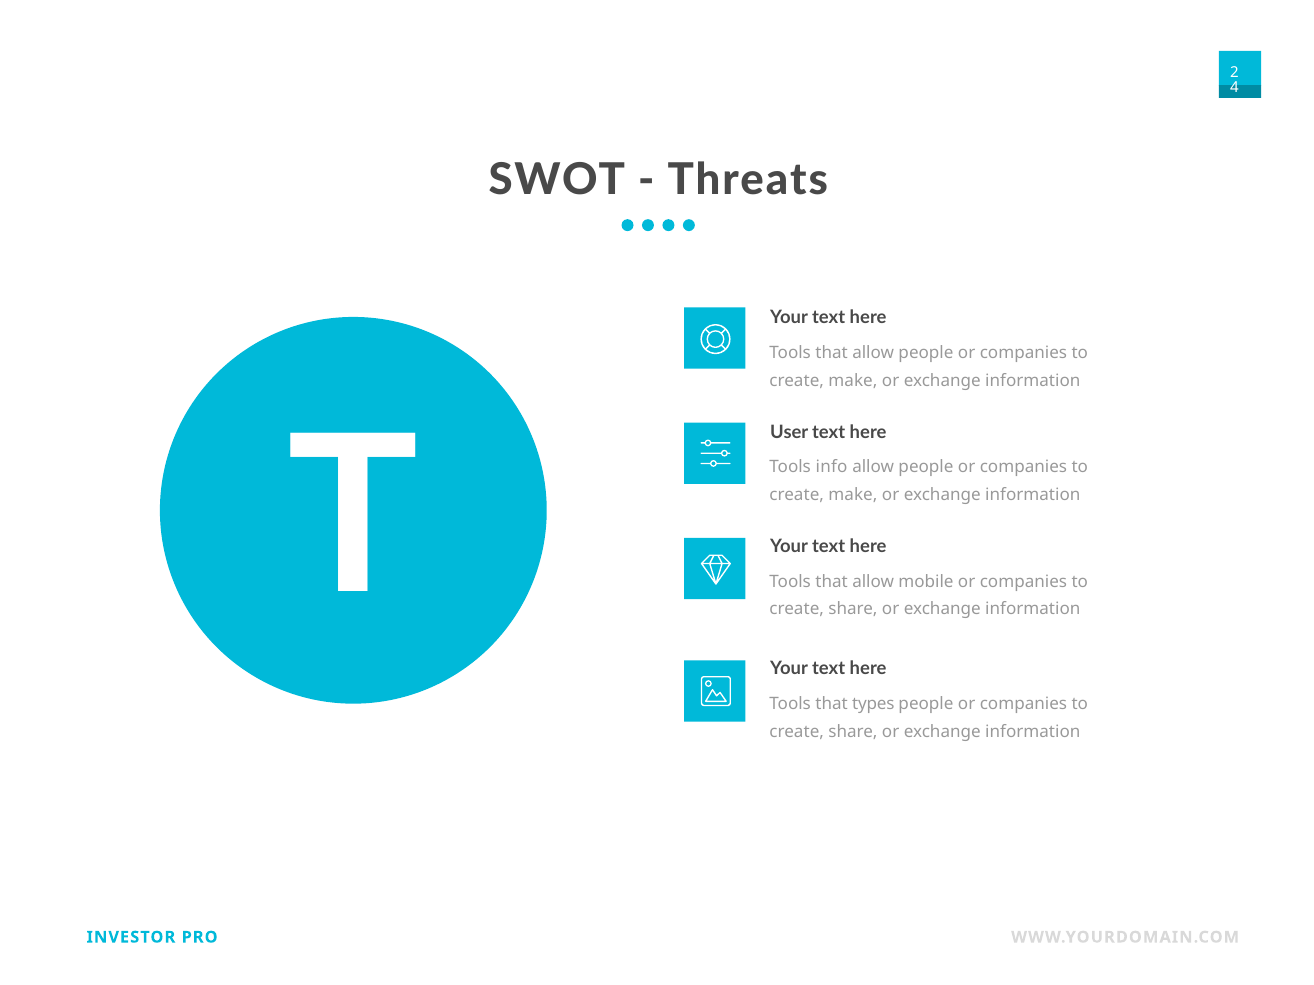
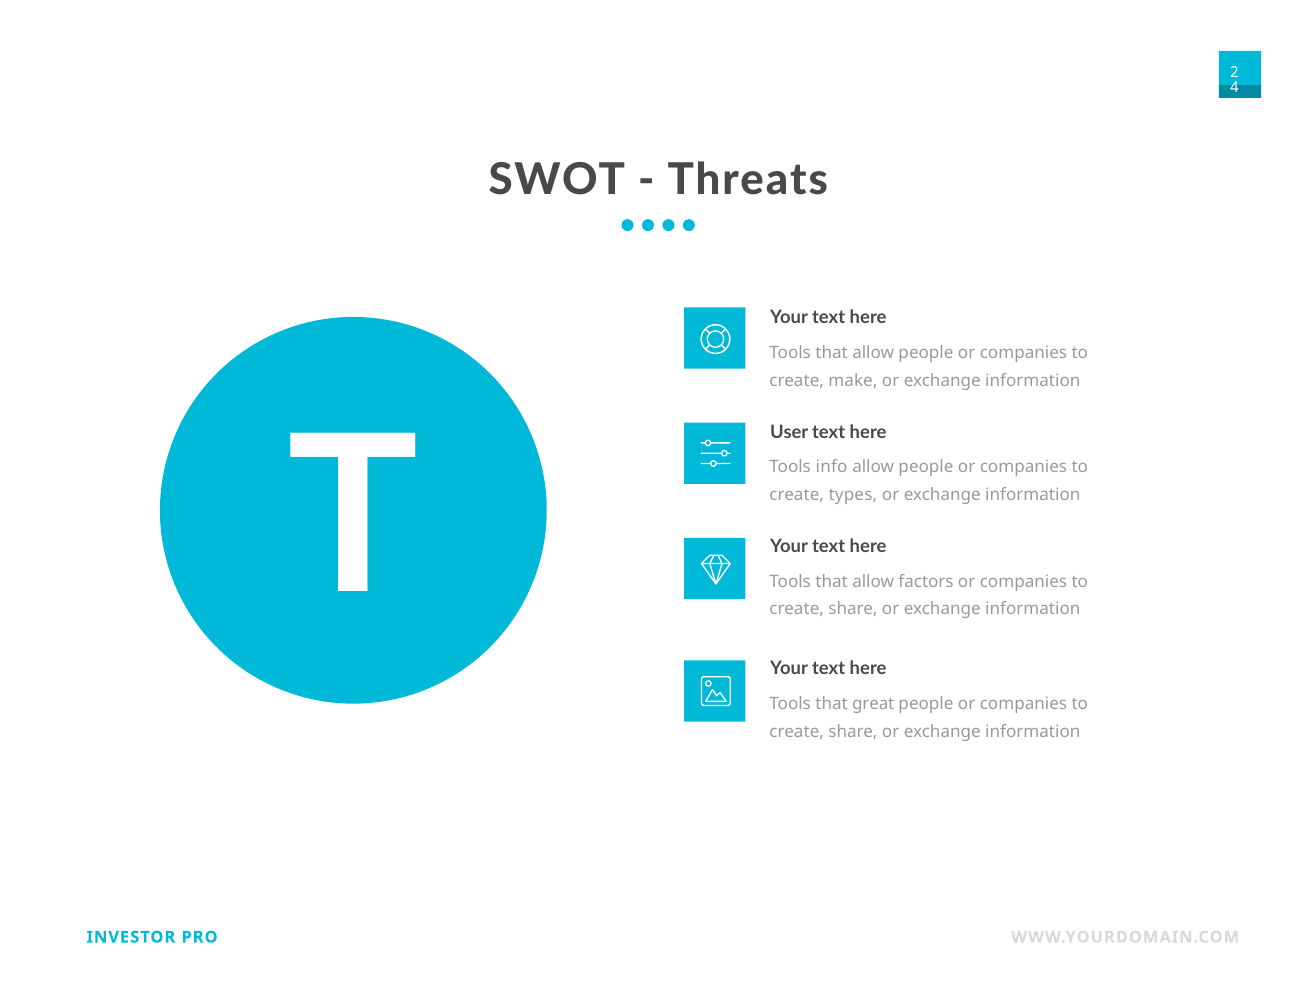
make at (853, 495): make -> types
mobile: mobile -> factors
types: types -> great
